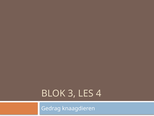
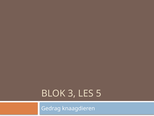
4: 4 -> 5
